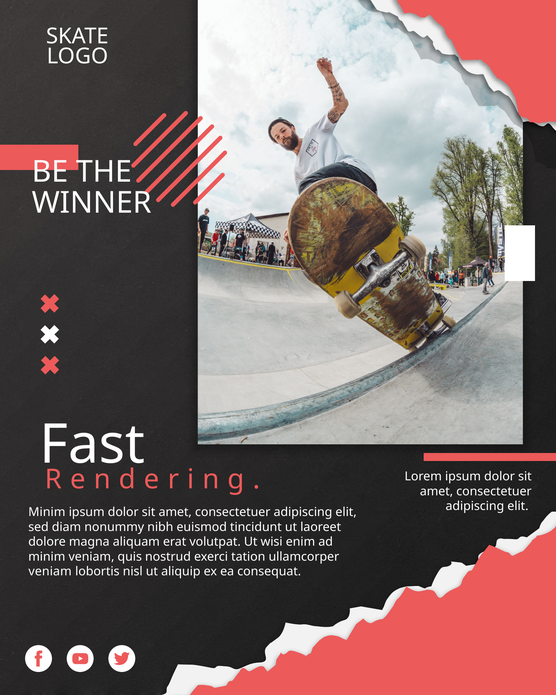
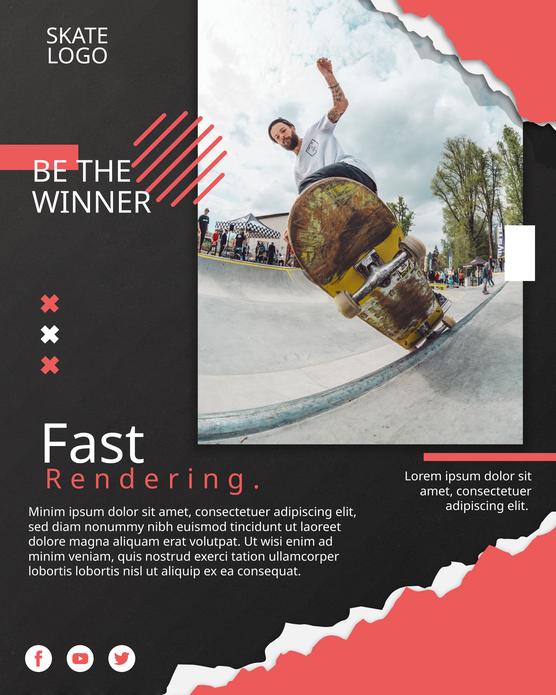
veniam at (50, 571): veniam -> lobortis
